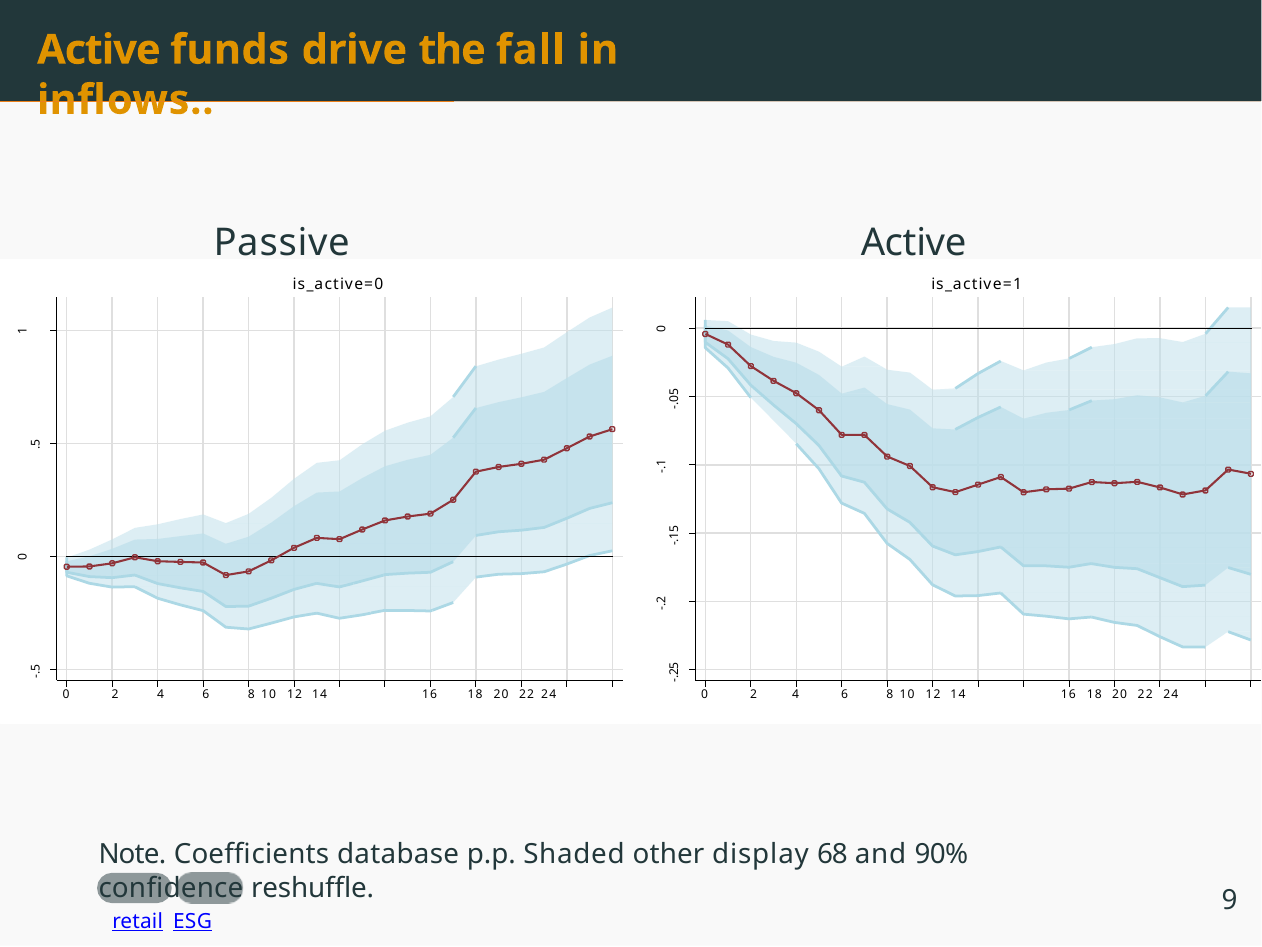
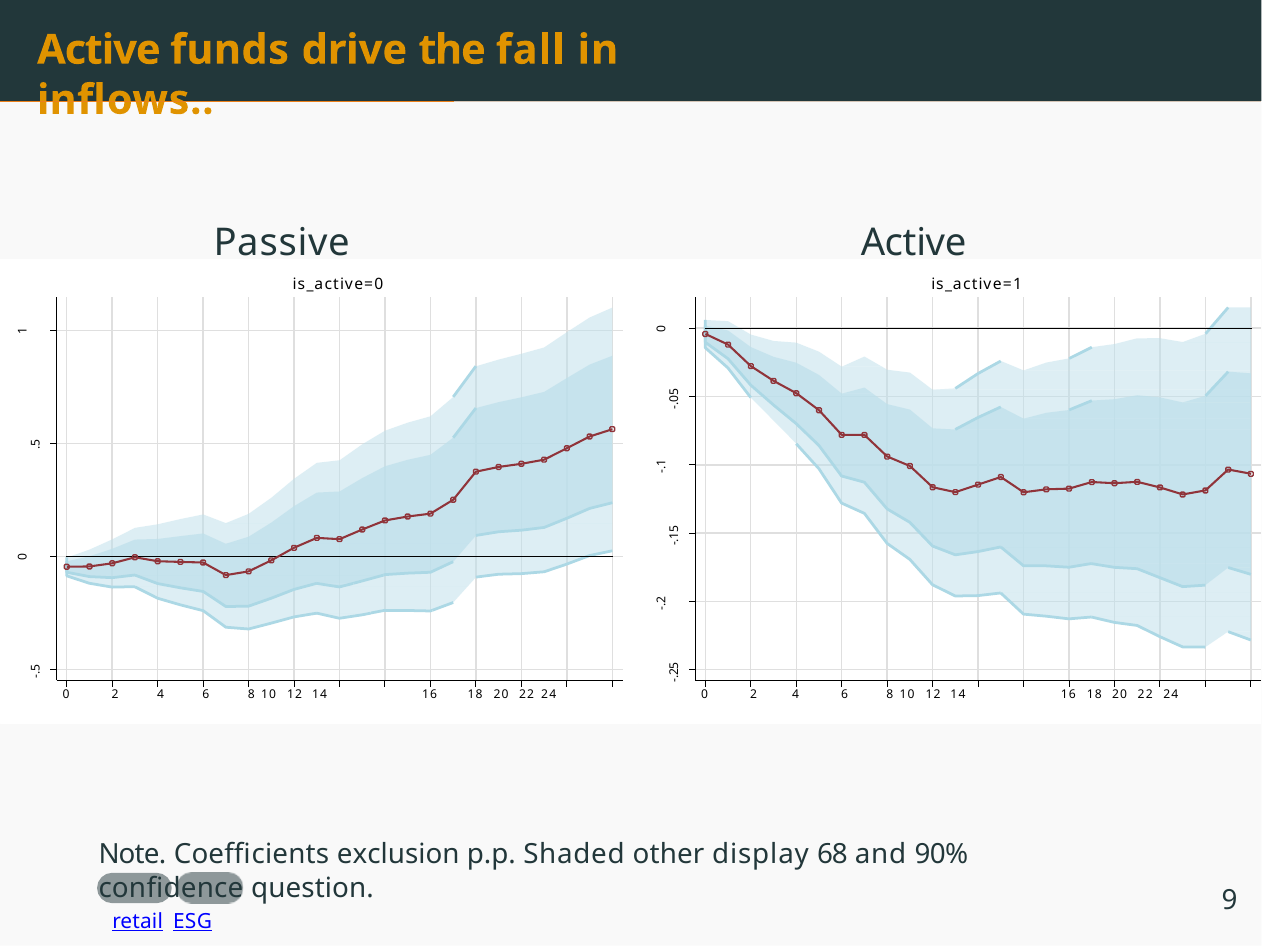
database: database -> exclusion
reshuffle: reshuffle -> question
